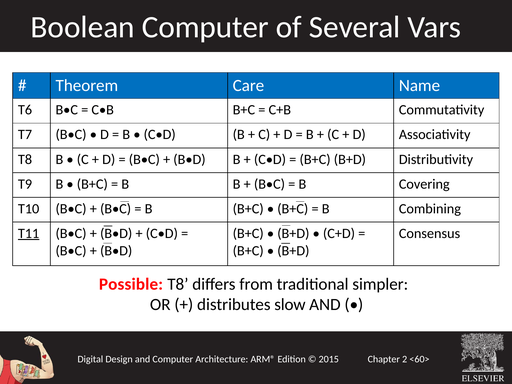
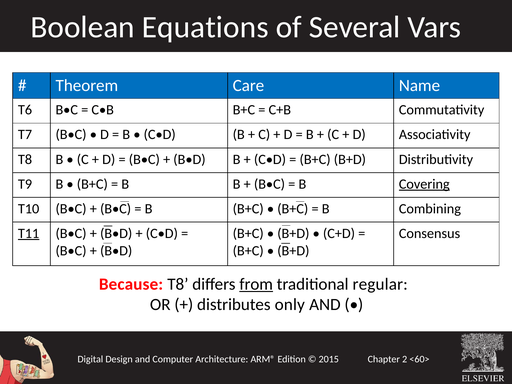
Boolean Computer: Computer -> Equations
Covering underline: none -> present
Possible: Possible -> Because
from underline: none -> present
simpler: simpler -> regular
slow: slow -> only
